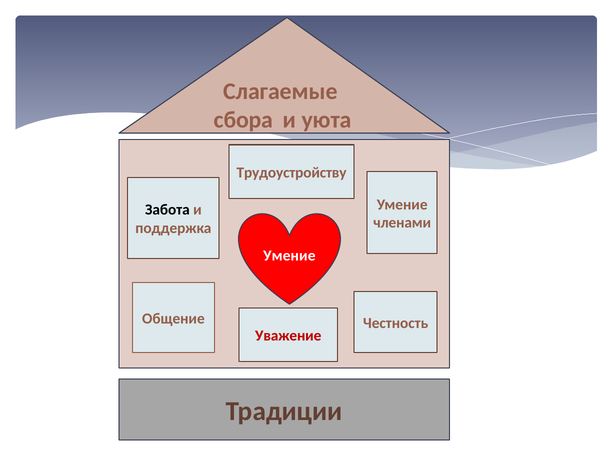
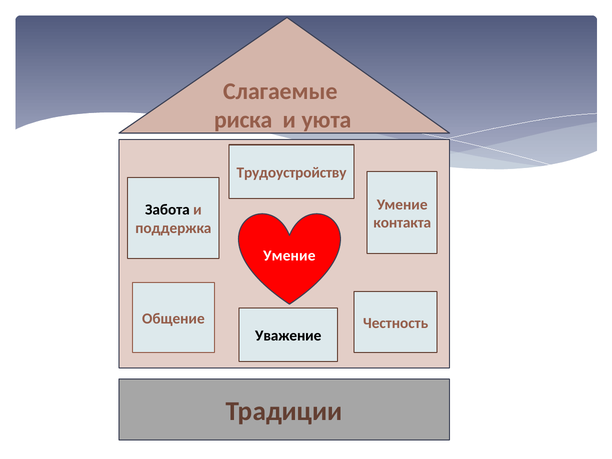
сбора: сбора -> риска
членами: членами -> контакта
Уважение colour: red -> black
